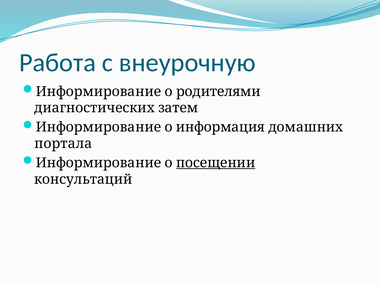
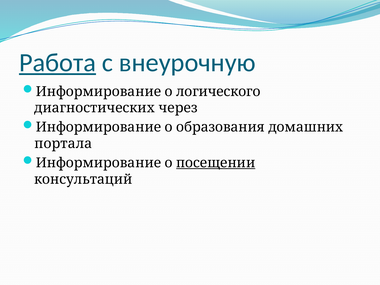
Работа underline: none -> present
родителями: родителями -> логического
затем: затем -> через
информация: информация -> образования
